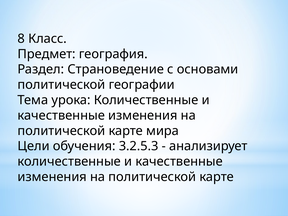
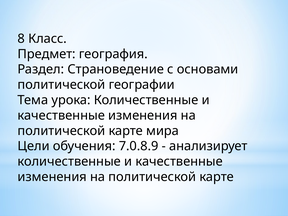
3.2.5.3: 3.2.5.3 -> 7.0.8.9
